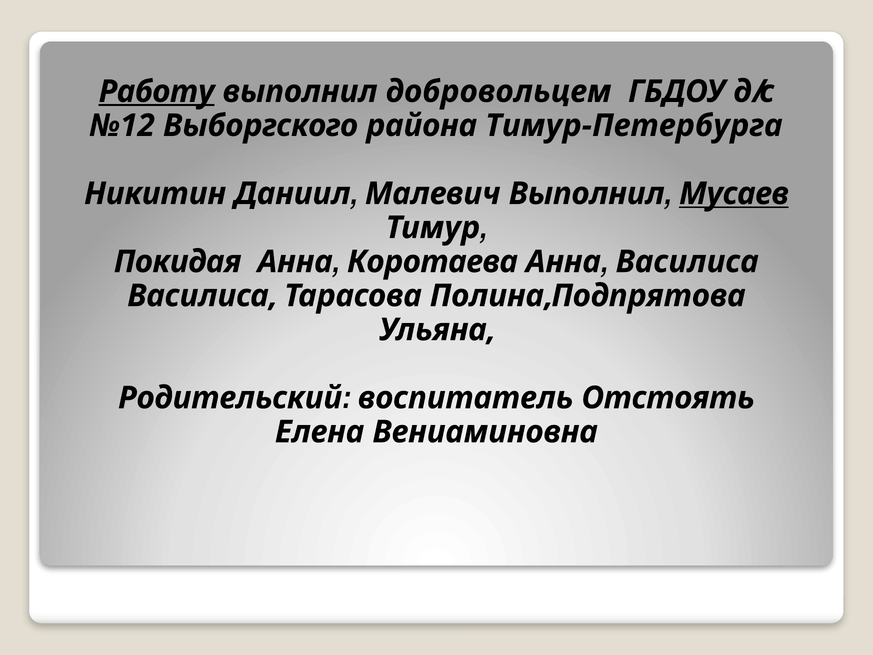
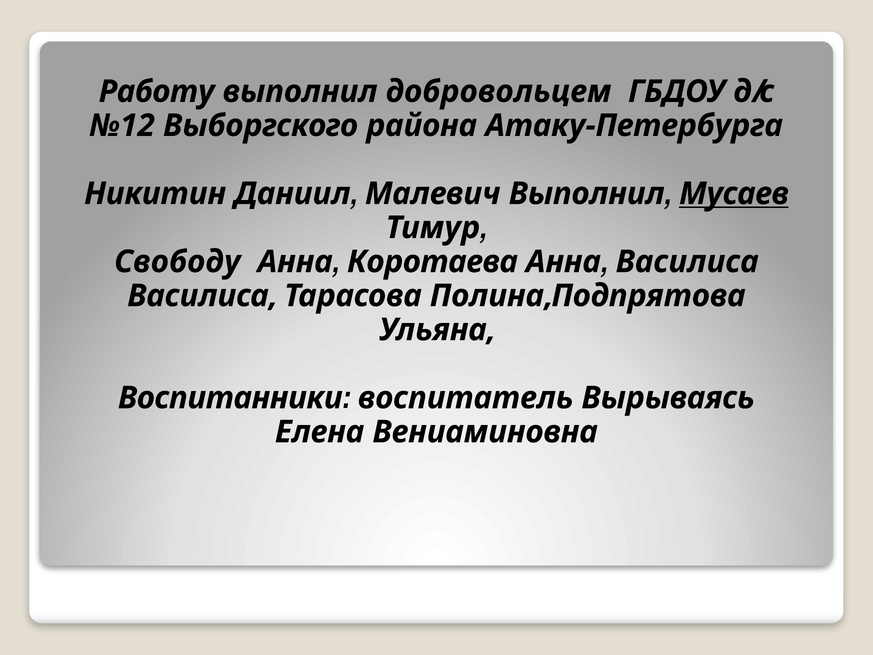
Работу underline: present -> none
Тимур-Петербурга: Тимур-Петербурга -> Атаку-Петербурга
Покидая: Покидая -> Свободу
Родительский: Родительский -> Воспитанники
Отстоять: Отстоять -> Вырываясь
